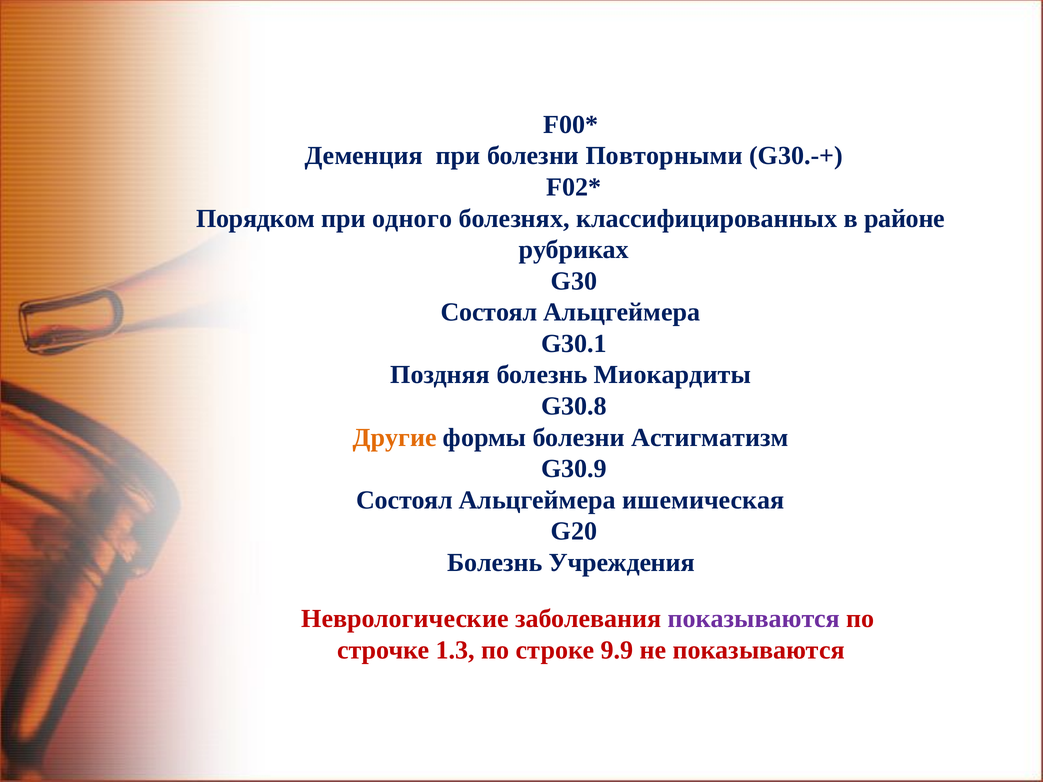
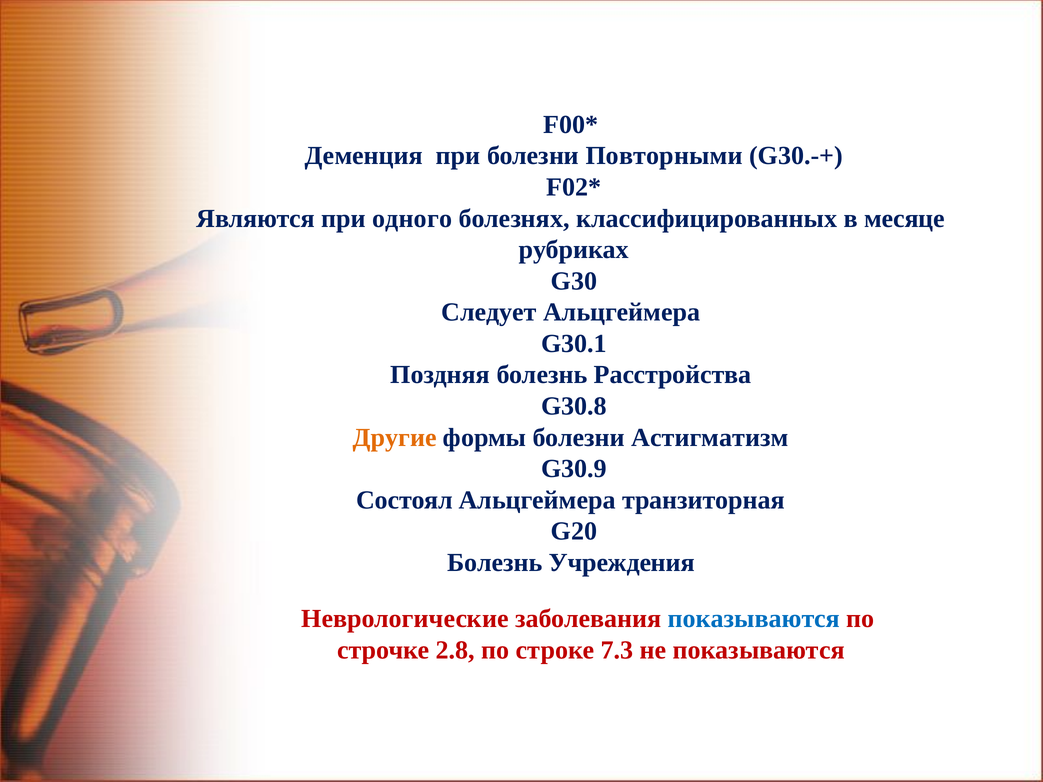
Порядком: Порядком -> Являются
районе: районе -> месяце
Состоял at (489, 312): Состоял -> Следует
Миокардиты: Миокардиты -> Расстройства
ишемическая: ишемическая -> транзиторная
показываются at (754, 619) colour: purple -> blue
1.3: 1.3 -> 2.8
9.9: 9.9 -> 7.3
